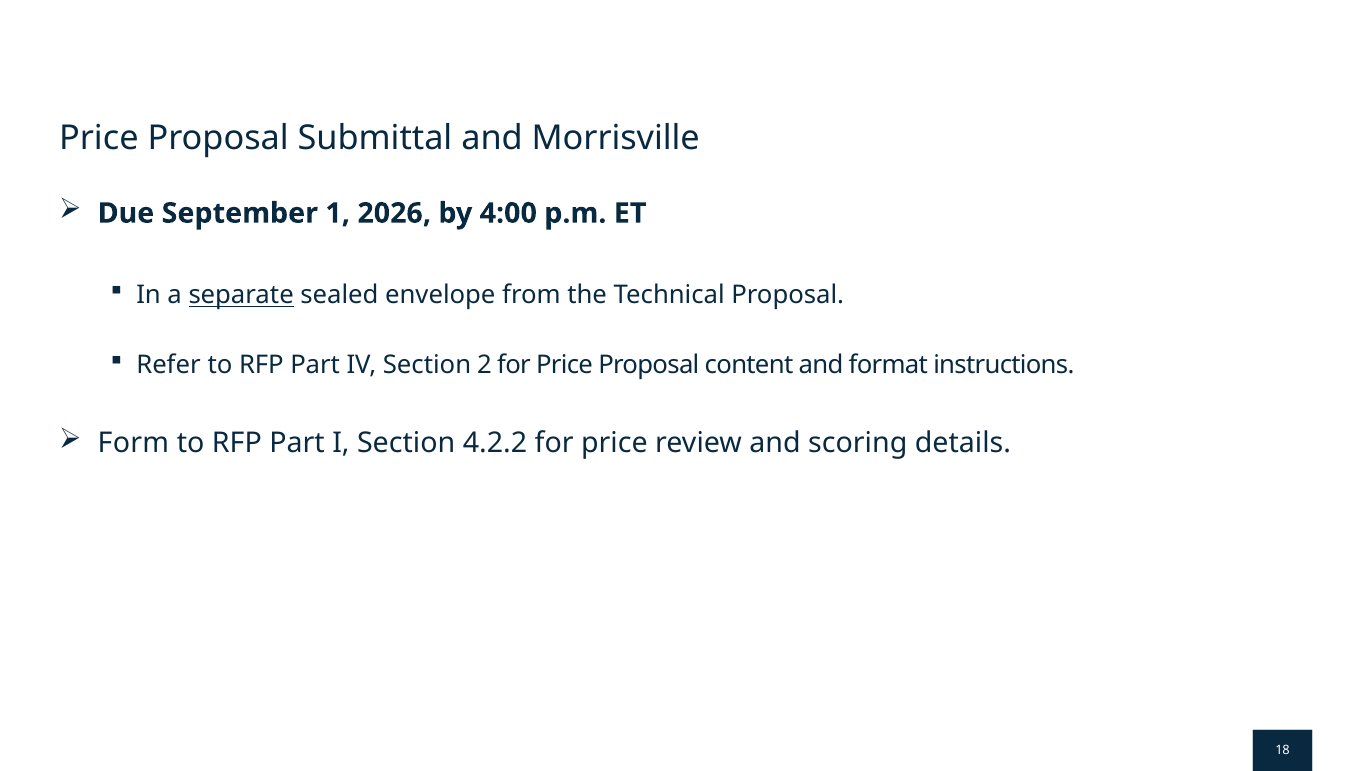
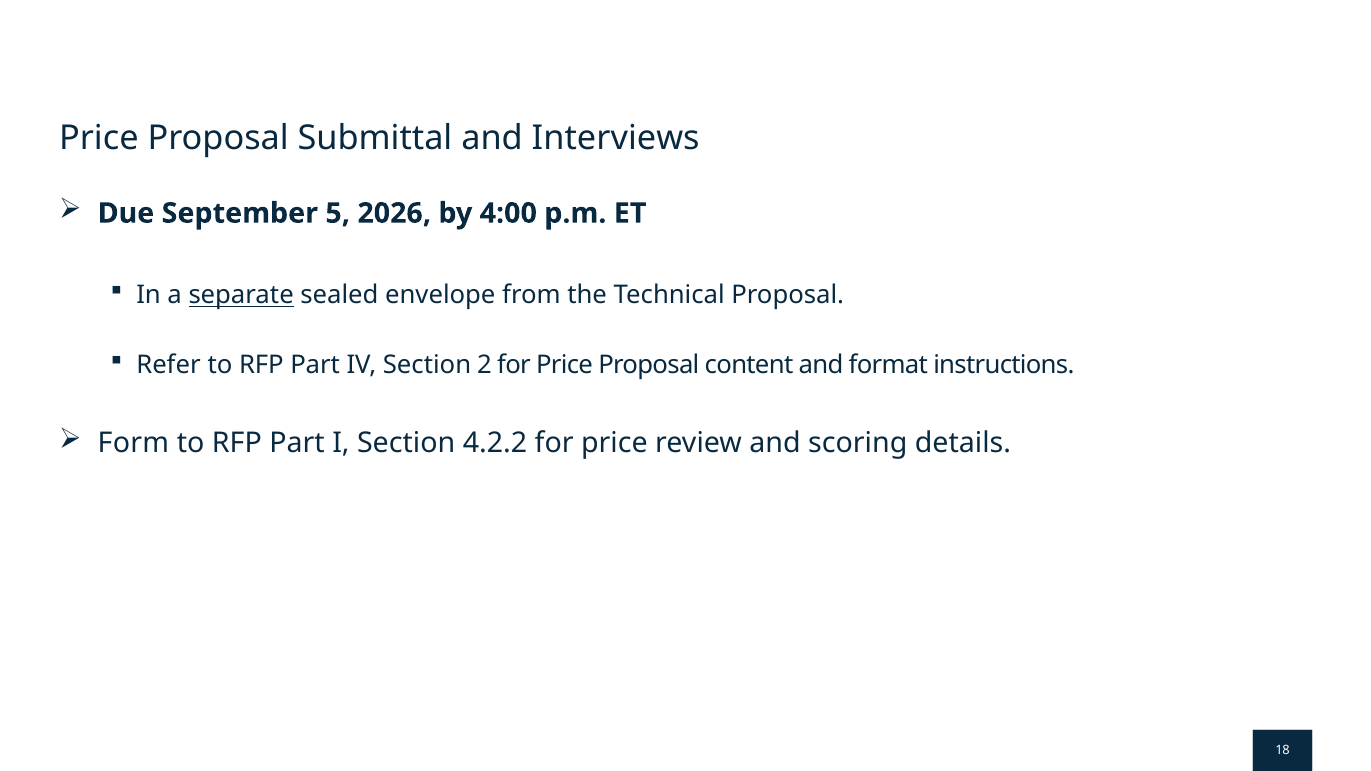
Morrisville: Morrisville -> Interviews
1: 1 -> 5
